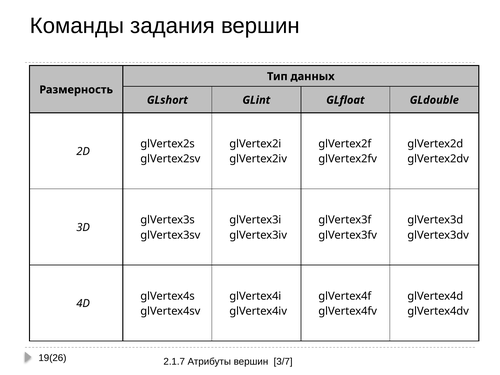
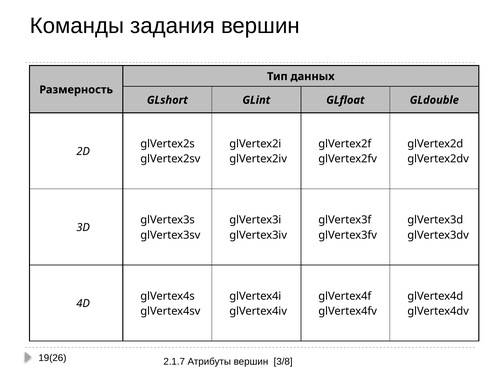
3/7: 3/7 -> 3/8
